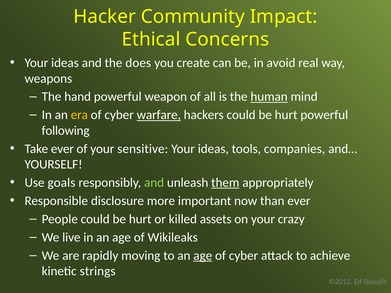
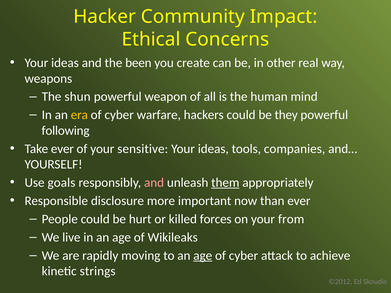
does: does -> been
avoid: avoid -> other
hand: hand -> shun
human underline: present -> none
warfare underline: present -> none
hackers could be hurt: hurt -> they
and at (154, 183) colour: light green -> pink
assets: assets -> forces
crazy: crazy -> from
